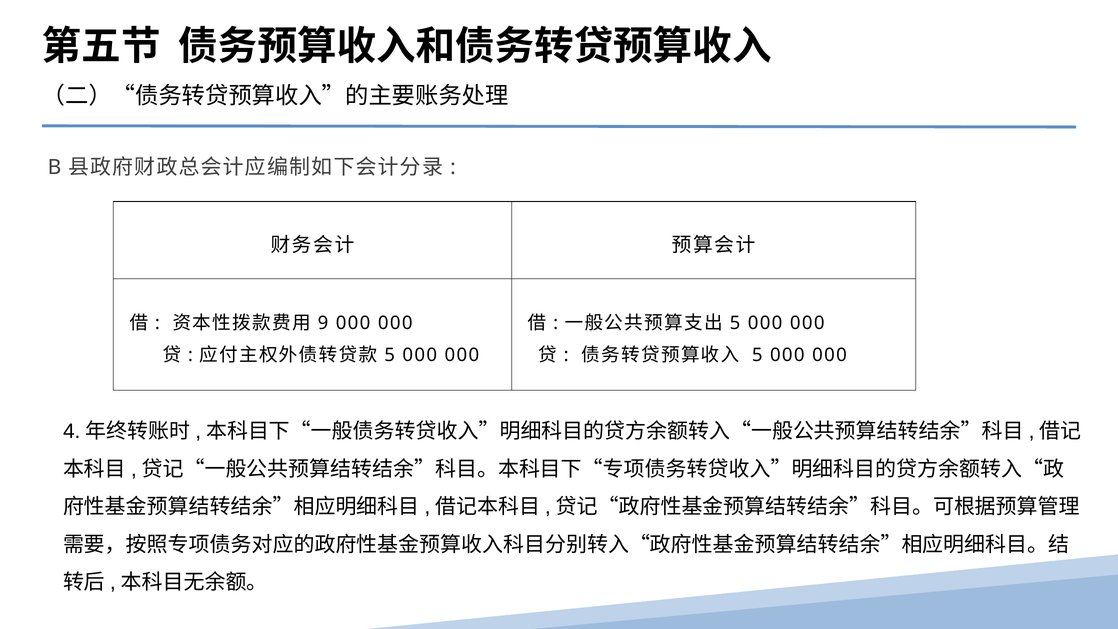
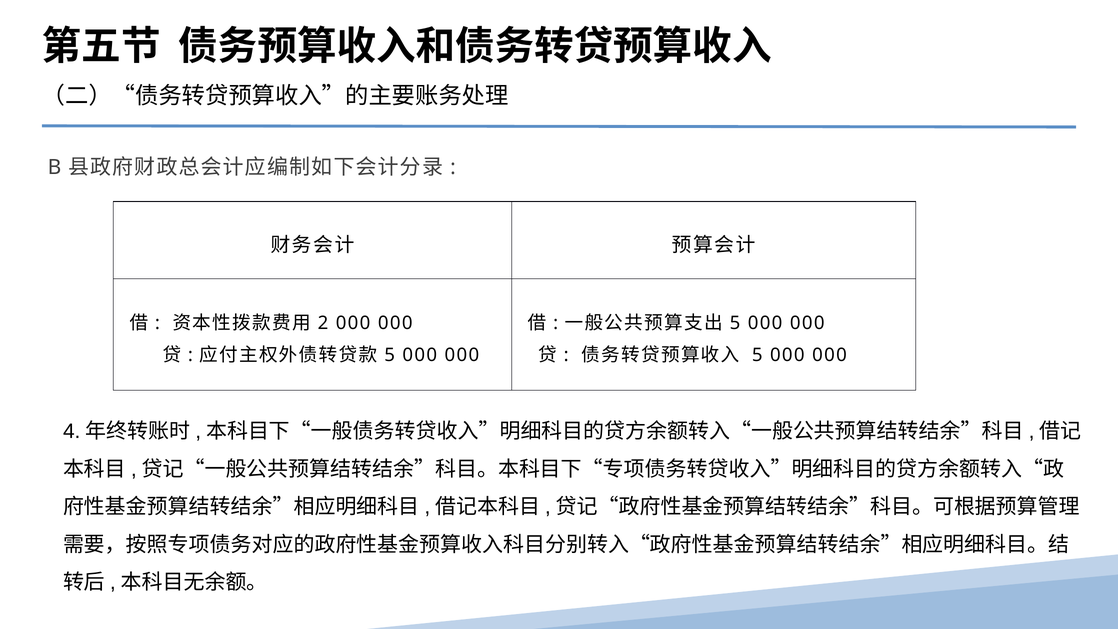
9: 9 -> 2
